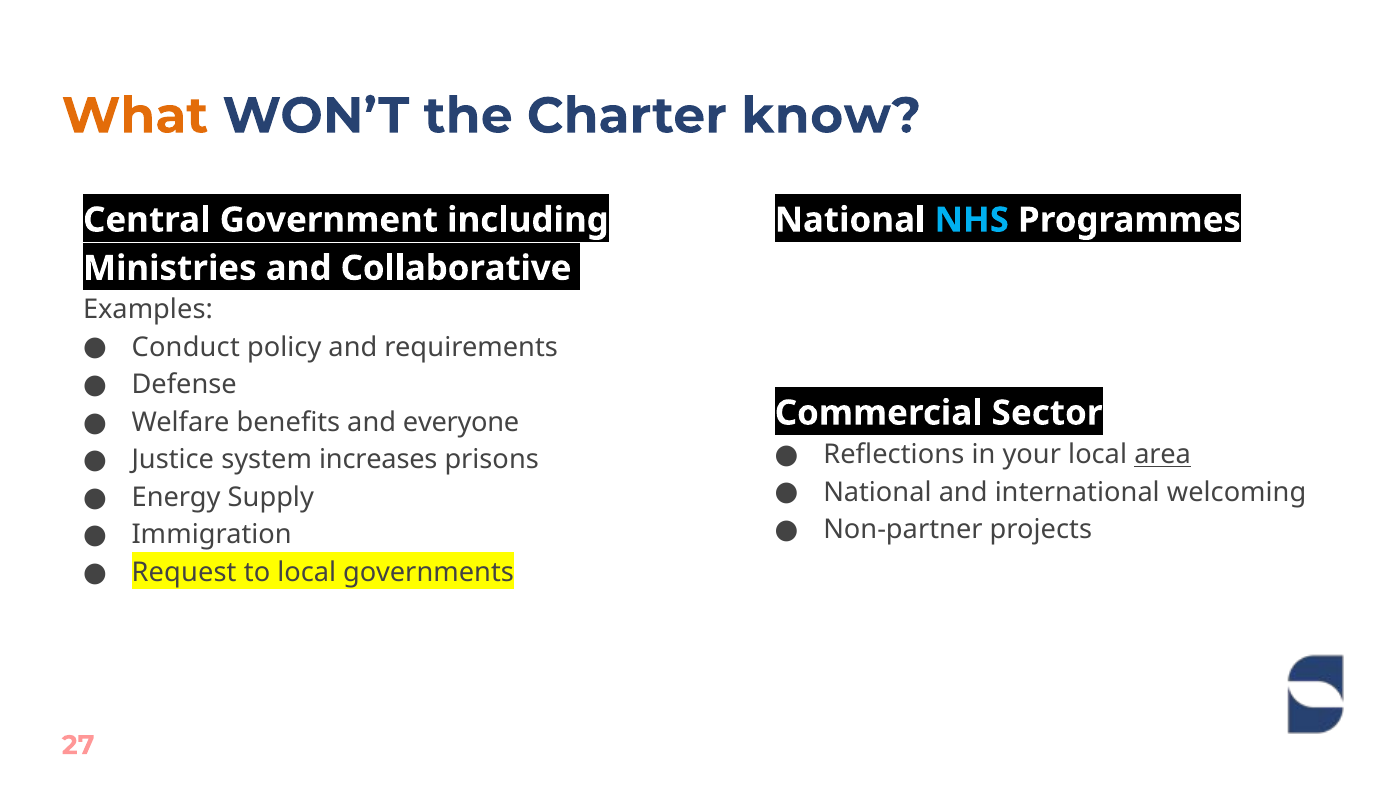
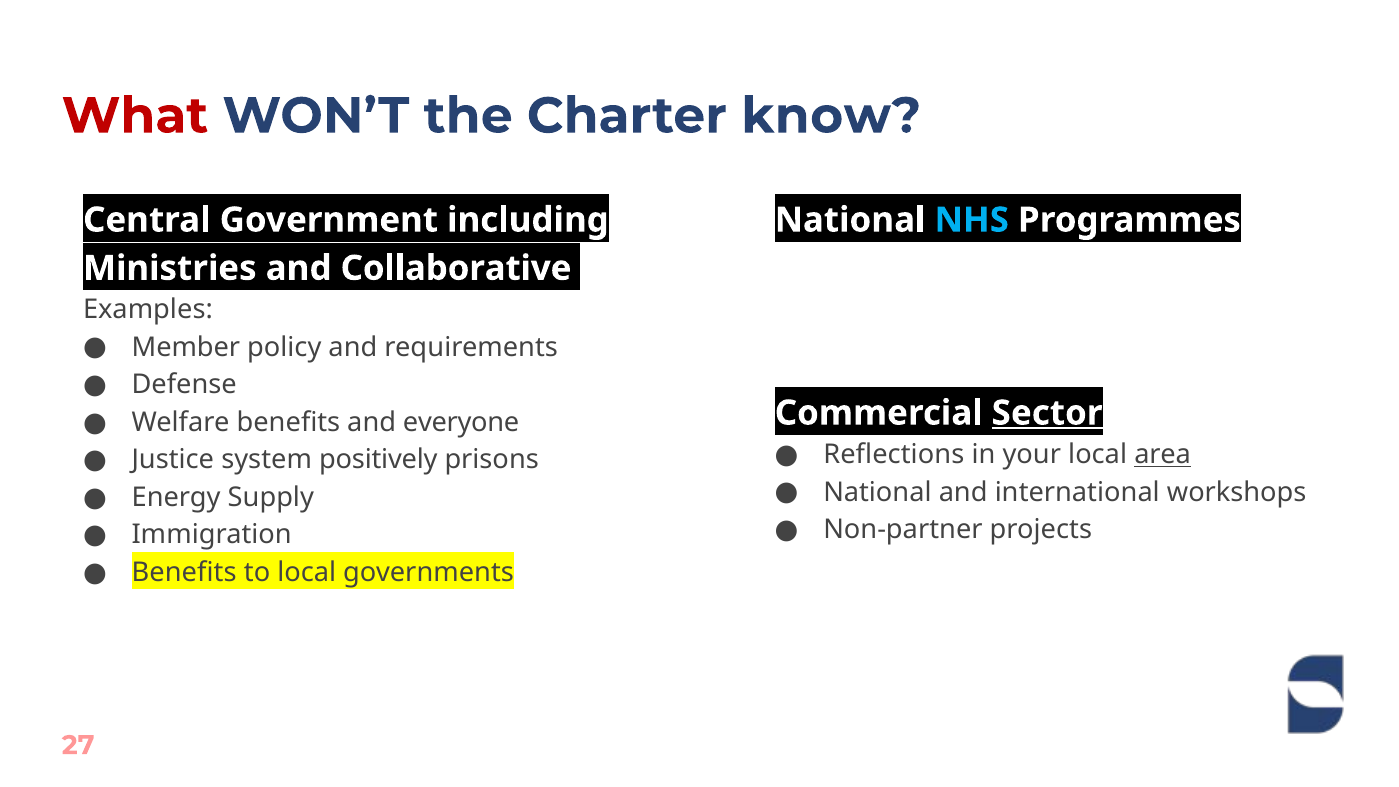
What colour: orange -> red
Conduct: Conduct -> Member
Sector underline: none -> present
increases: increases -> positively
welcoming: welcoming -> workshops
Request at (184, 572): Request -> Benefits
